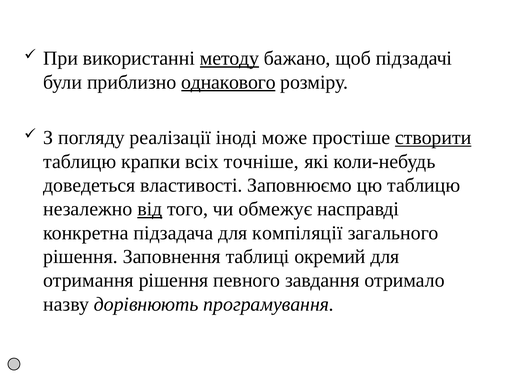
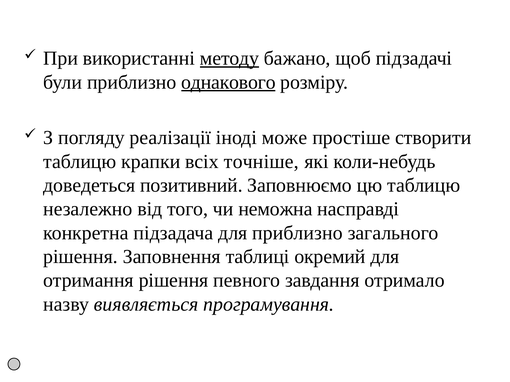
створити underline: present -> none
властивості: властивості -> позитивний
від underline: present -> none
обмежує: обмежує -> неможна
для компіляції: компіляції -> приблизно
дорівнюють: дорівнюють -> виявляється
